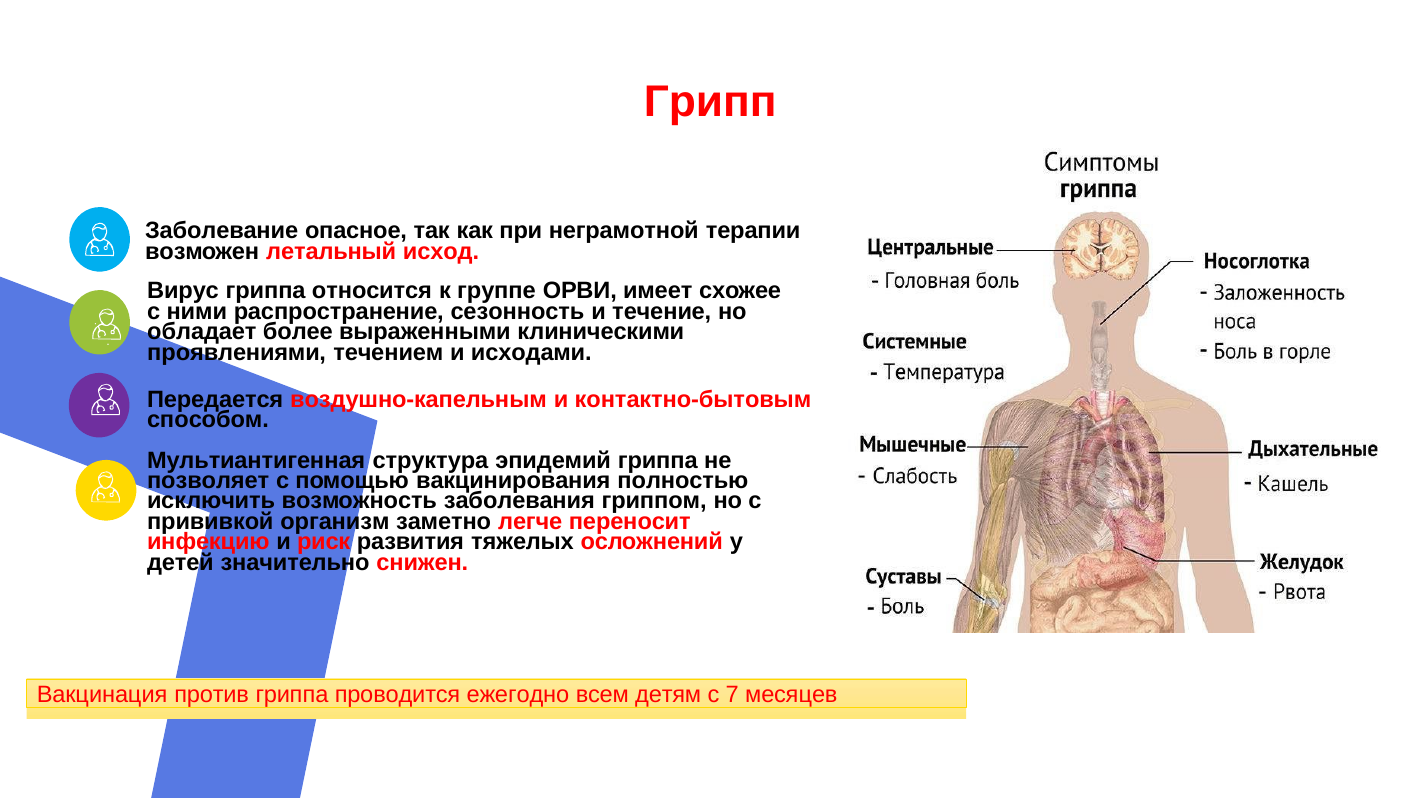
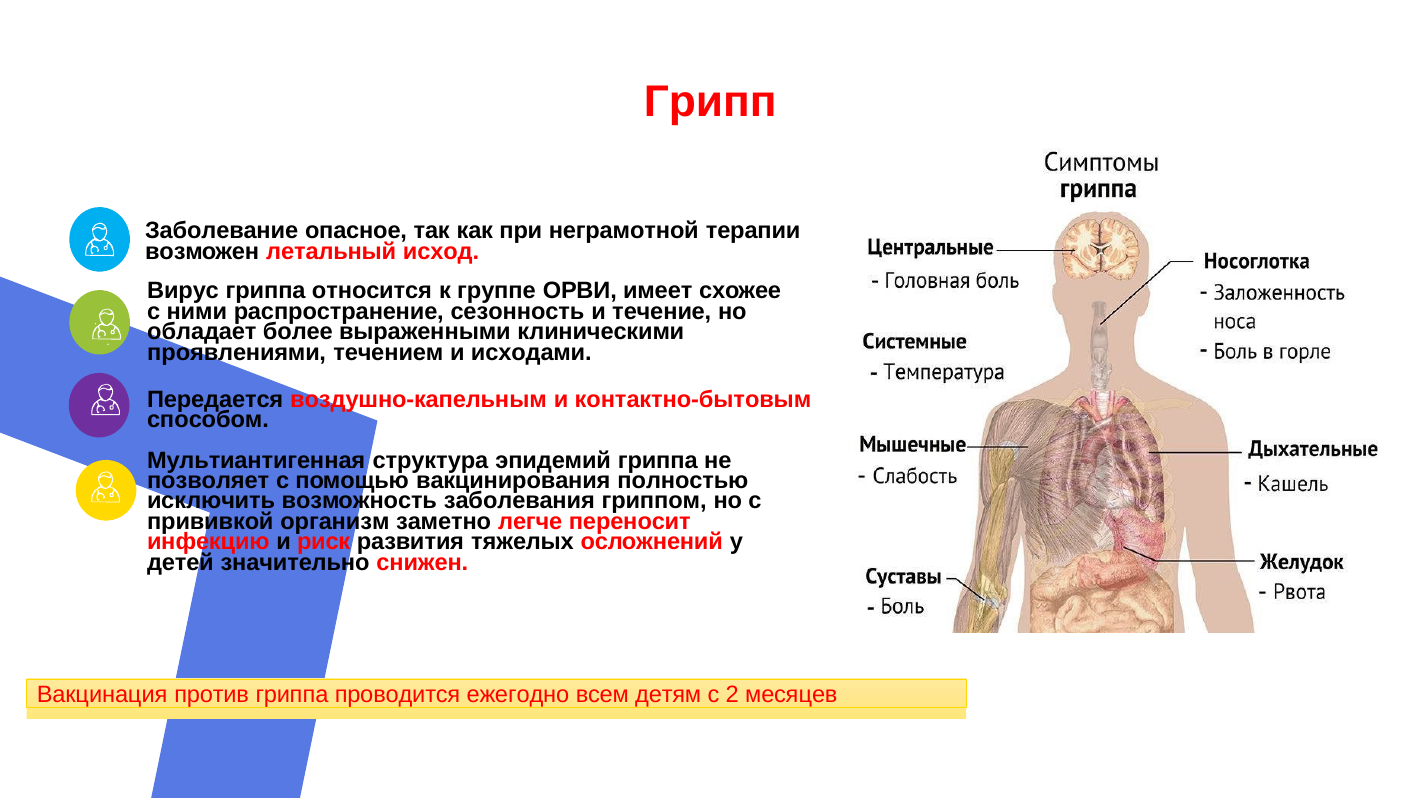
7: 7 -> 2
